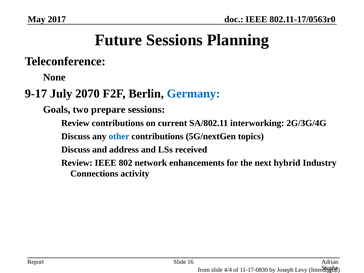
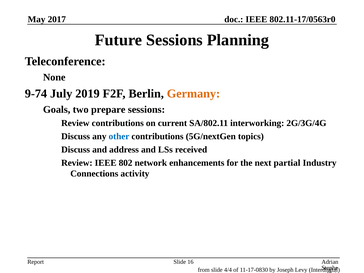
9-17: 9-17 -> 9-74
2070: 2070 -> 2019
Germany colour: blue -> orange
hybrid: hybrid -> partial
